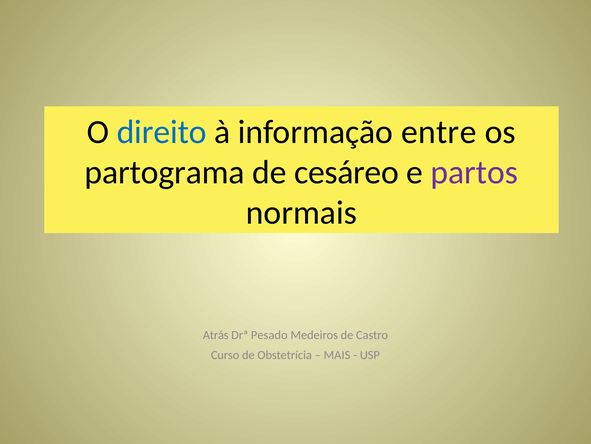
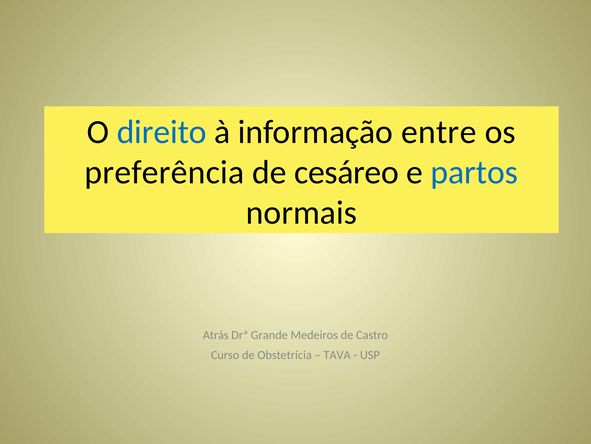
partograma: partograma -> preferência
partos colour: purple -> blue
Pesado: Pesado -> Grande
MAIS: MAIS -> TAVA
